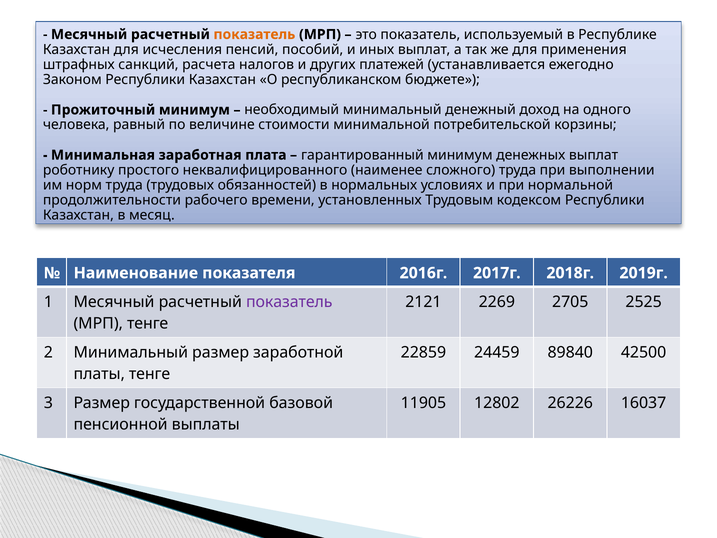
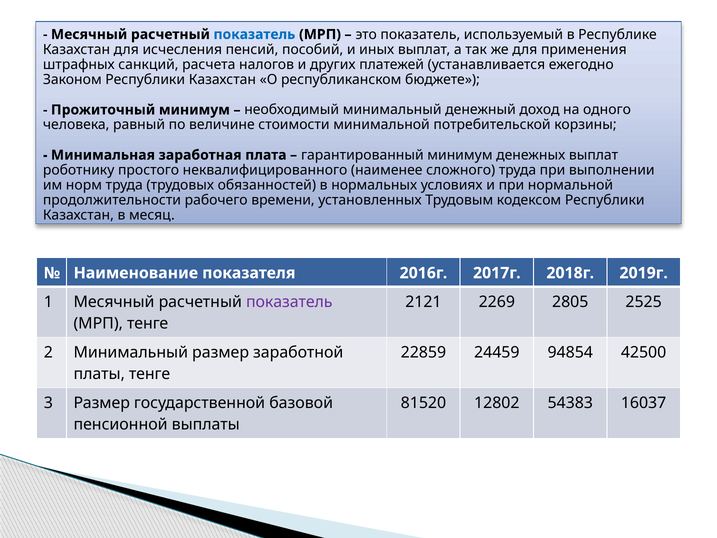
показатель at (254, 34) colour: orange -> blue
2705: 2705 -> 2805
89840: 89840 -> 94854
11905: 11905 -> 81520
26226: 26226 -> 54383
